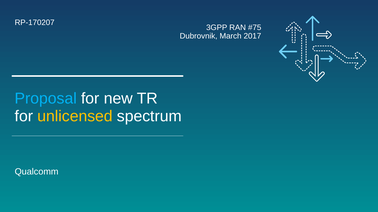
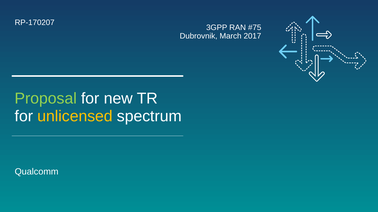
Proposal colour: light blue -> light green
